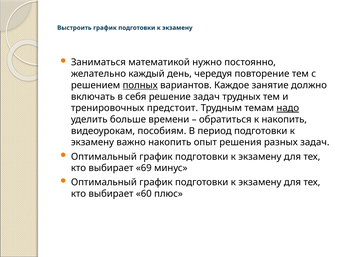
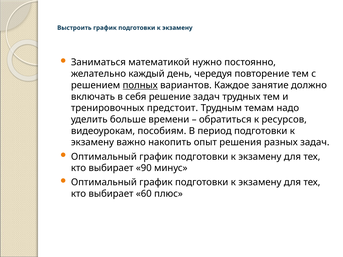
надо underline: present -> none
к накопить: накопить -> ресурсов
69: 69 -> 90
